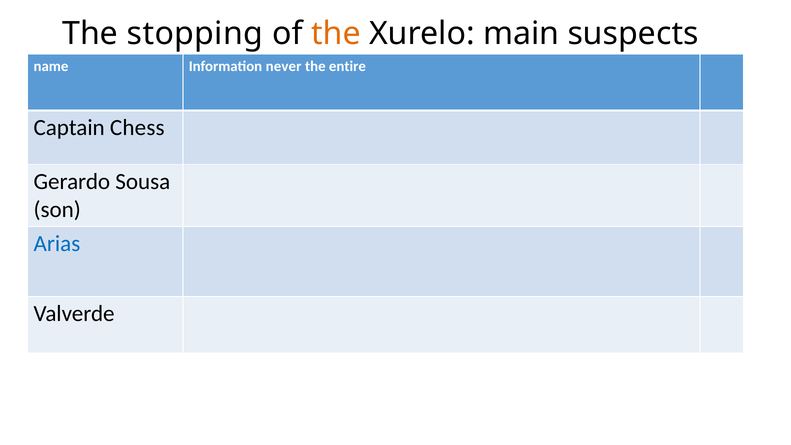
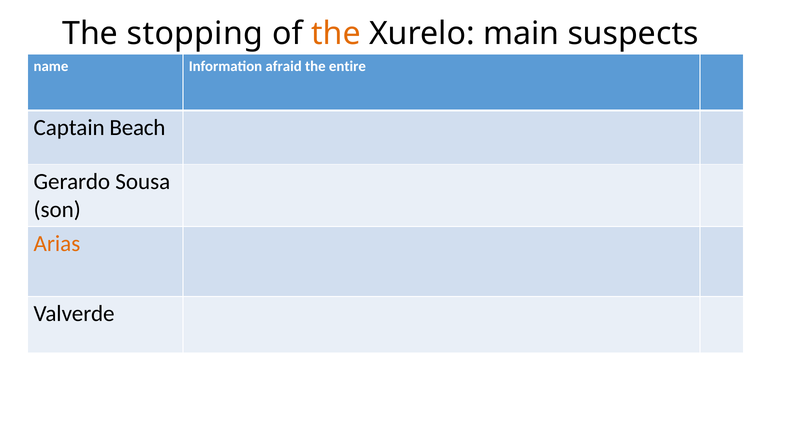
never: never -> afraid
Chess: Chess -> Beach
Arias colour: blue -> orange
